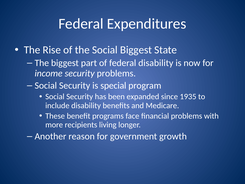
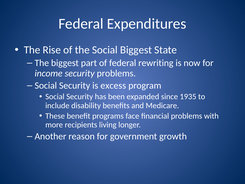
federal disability: disability -> rewriting
special: special -> excess
